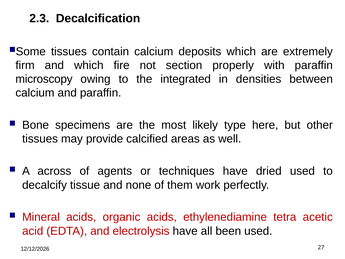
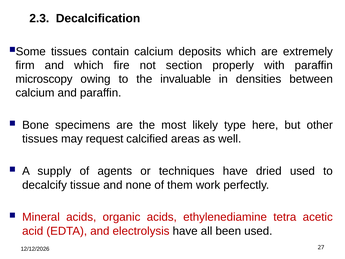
integrated: integrated -> invaluable
provide: provide -> request
across: across -> supply
